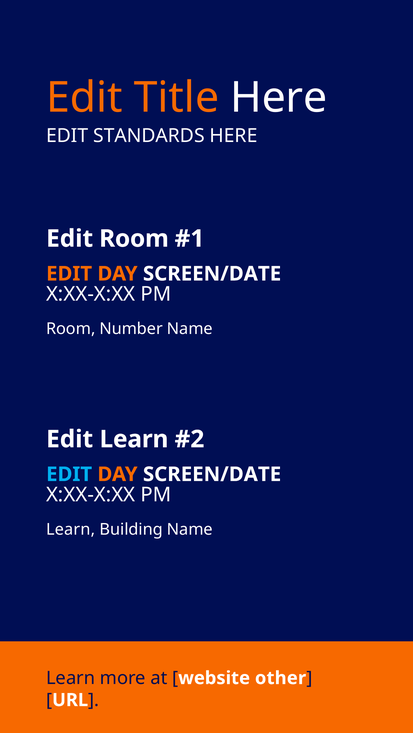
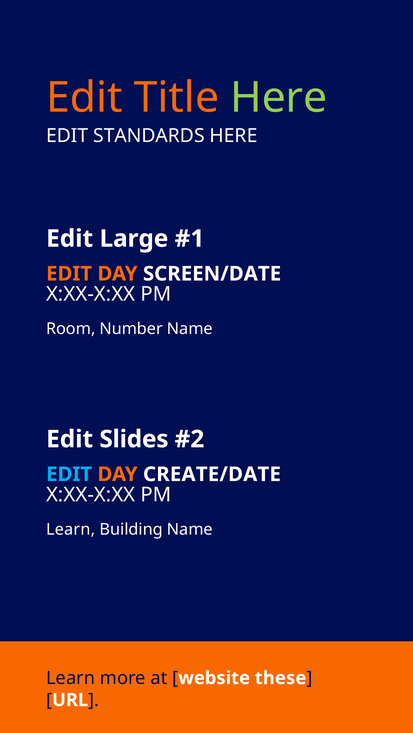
Here at (279, 98) colour: white -> light green
Edit Room: Room -> Large
Edit Learn: Learn -> Slides
SCREEN/DATE at (212, 475): SCREEN/DATE -> CREATE/DATE
other: other -> these
